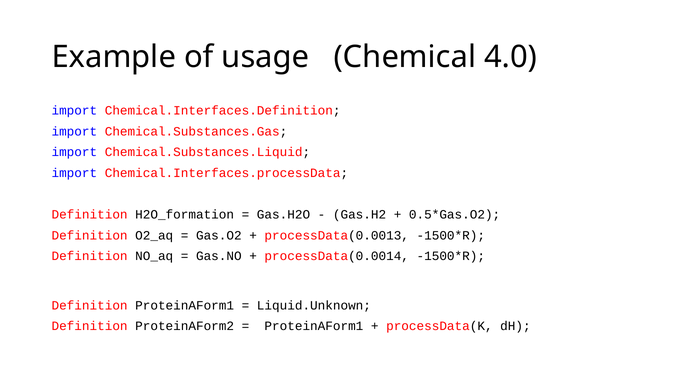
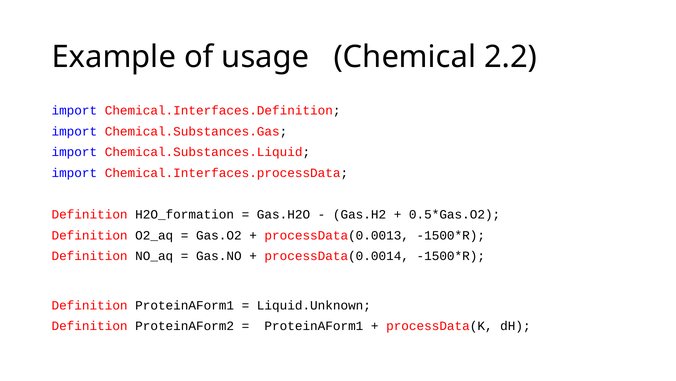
4.0: 4.0 -> 2.2
